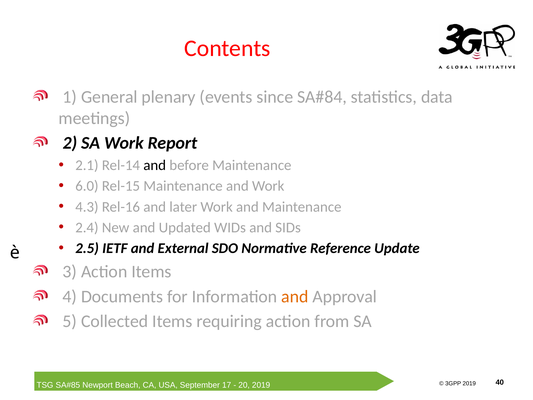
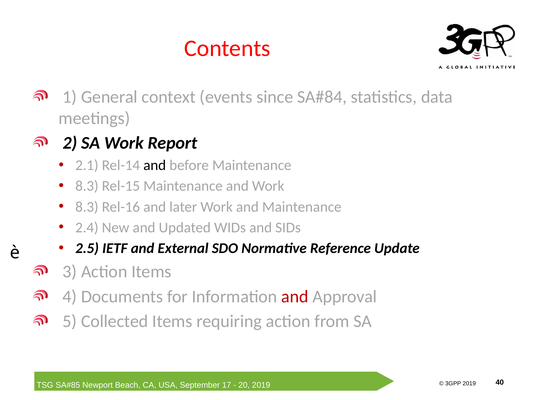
plenary: plenary -> context
6.0 at (87, 186): 6.0 -> 8.3
4.3 at (87, 207): 4.3 -> 8.3
and at (295, 296) colour: orange -> red
